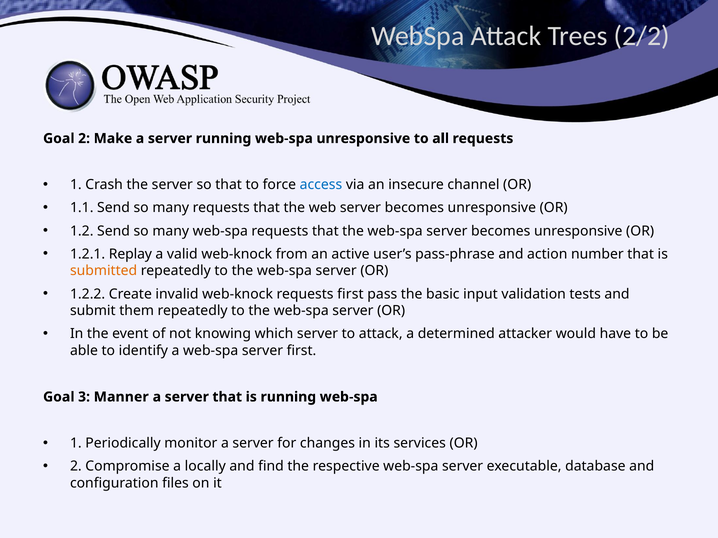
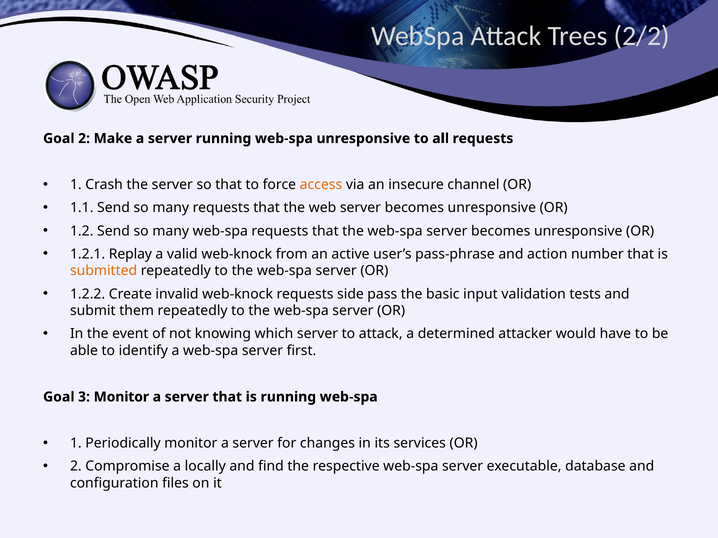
access colour: blue -> orange
requests first: first -> side
3 Manner: Manner -> Monitor
